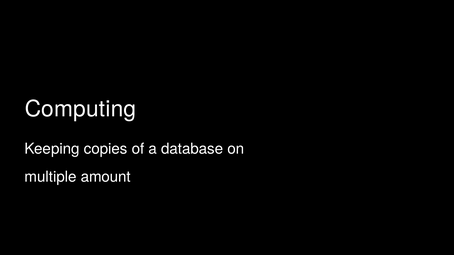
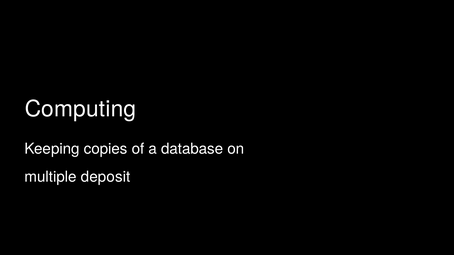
amount: amount -> deposit
